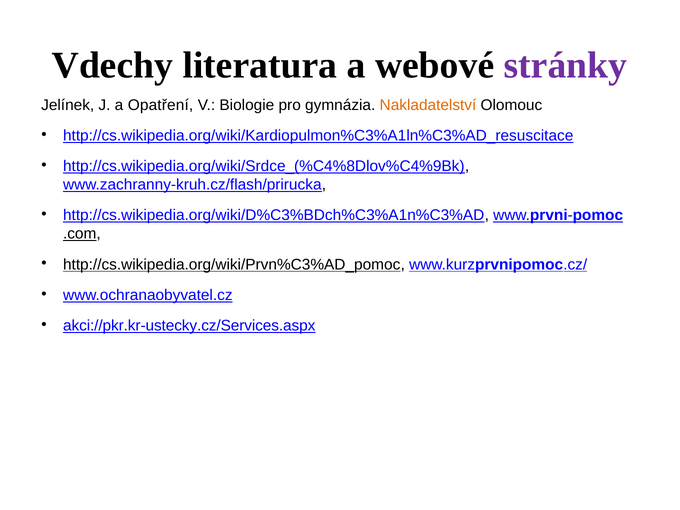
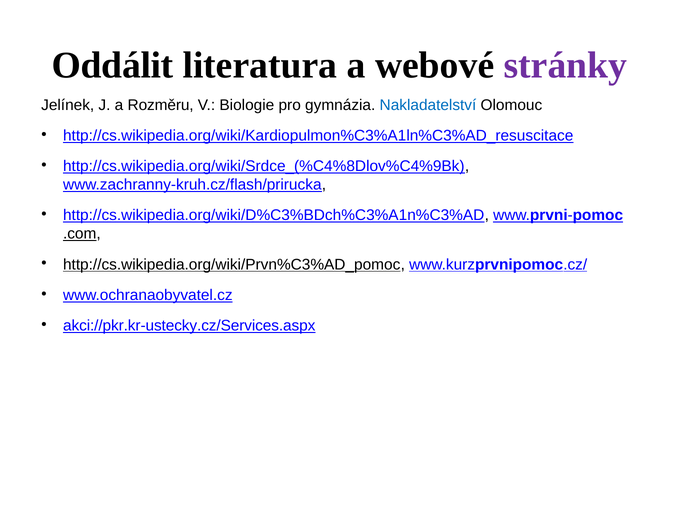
Vdechy: Vdechy -> Oddálit
Opatření: Opatření -> Rozměru
Nakladatelství colour: orange -> blue
